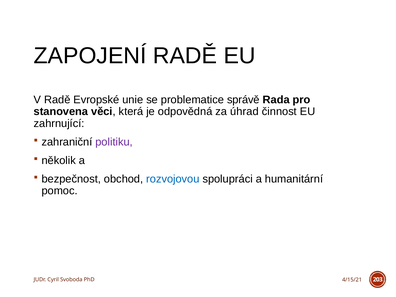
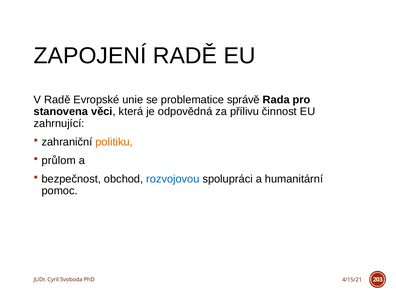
úhrad: úhrad -> přílivu
politiku colour: purple -> orange
několik: několik -> průlom
